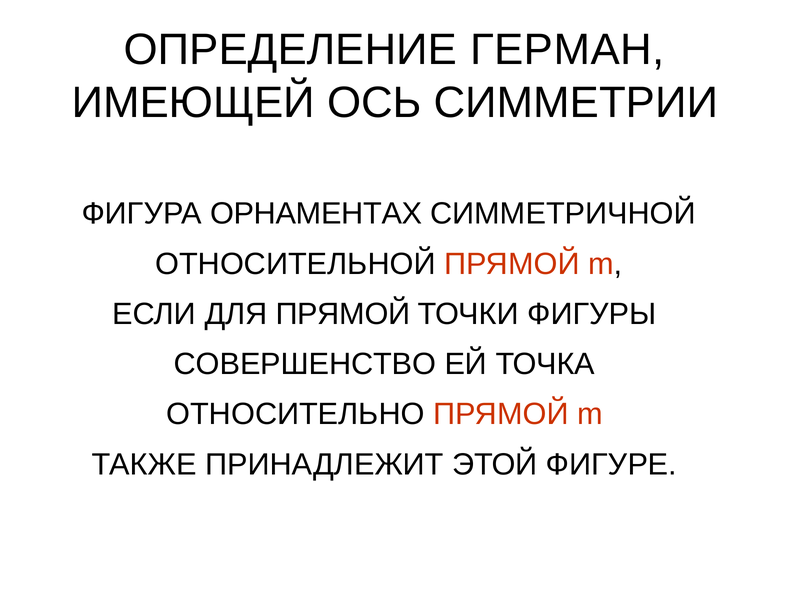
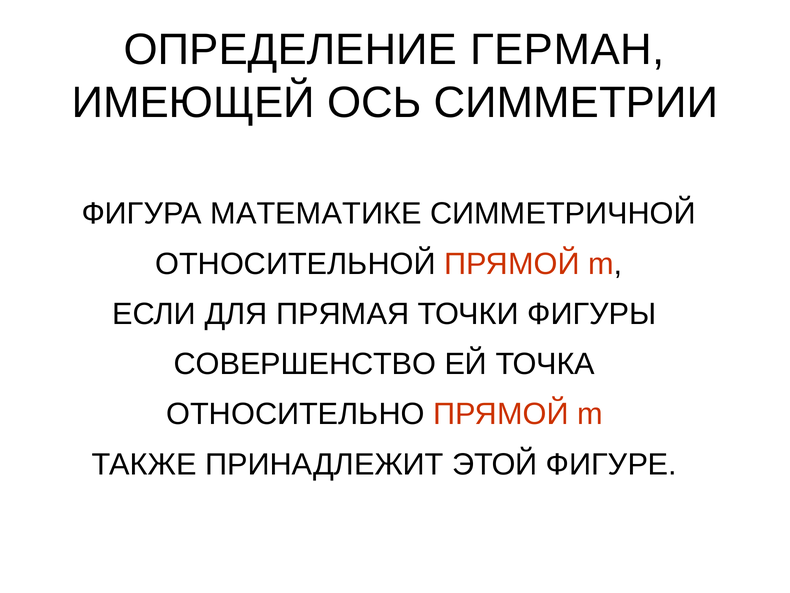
ОРНАМЕНТАХ: ОРНАМЕНТАХ -> МАТЕМАТИКЕ
ДЛЯ ПРЯМОЙ: ПРЯМОЙ -> ПРЯМАЯ
